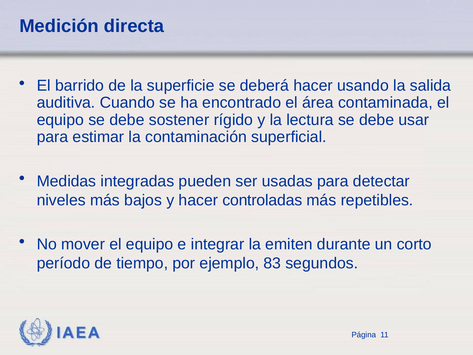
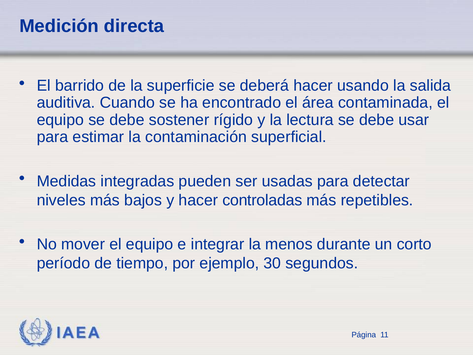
emiten: emiten -> menos
83: 83 -> 30
